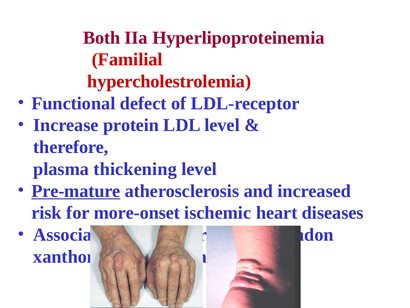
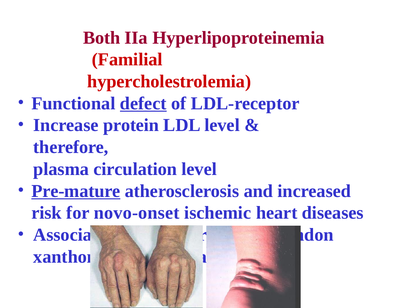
defect underline: none -> present
thickening: thickening -> circulation
more-onset: more-onset -> novo-onset
